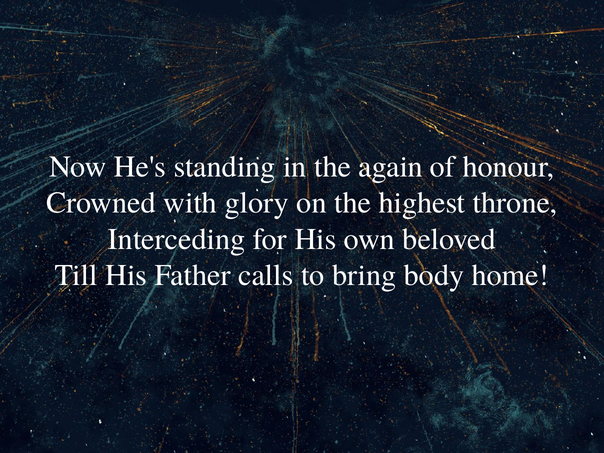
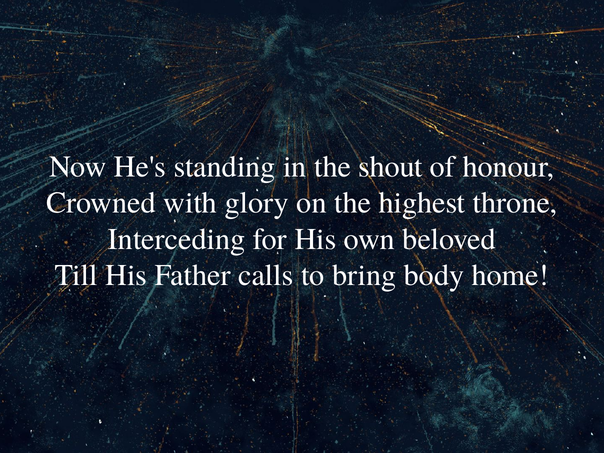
again: again -> shout
